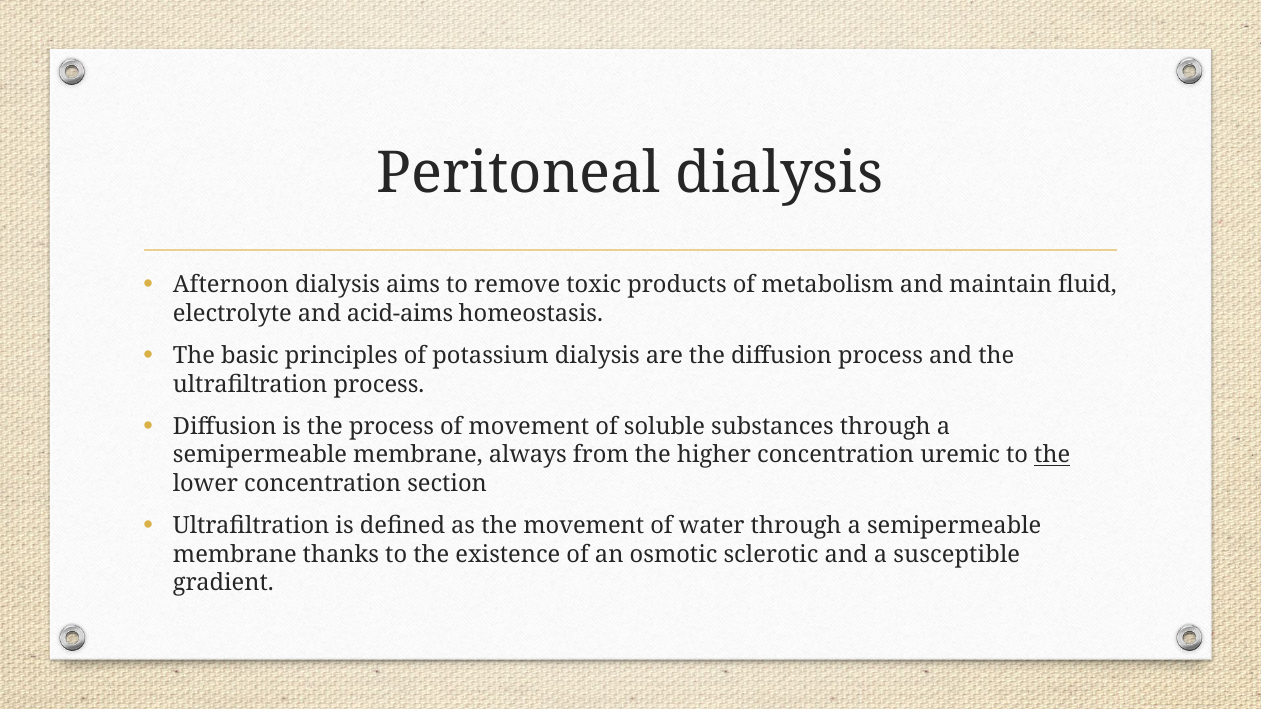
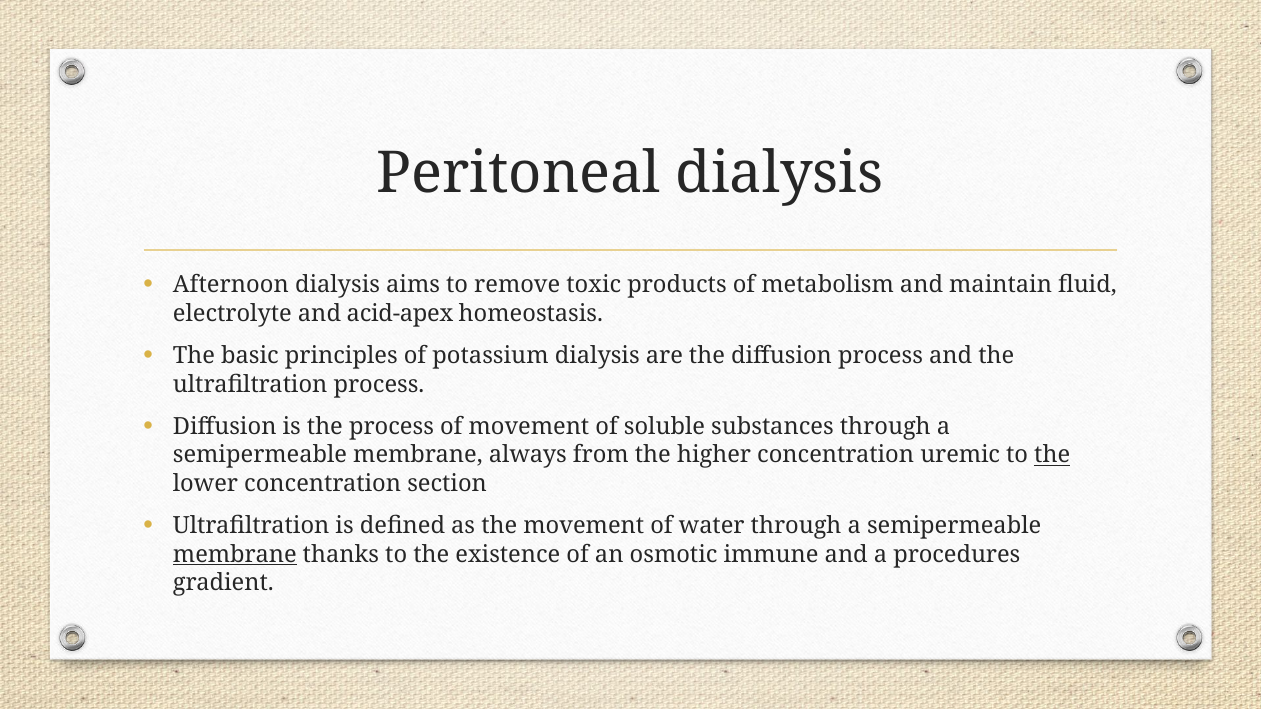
acid-aims: acid-aims -> acid-apex
membrane at (235, 555) underline: none -> present
sclerotic: sclerotic -> immune
susceptible: susceptible -> procedures
